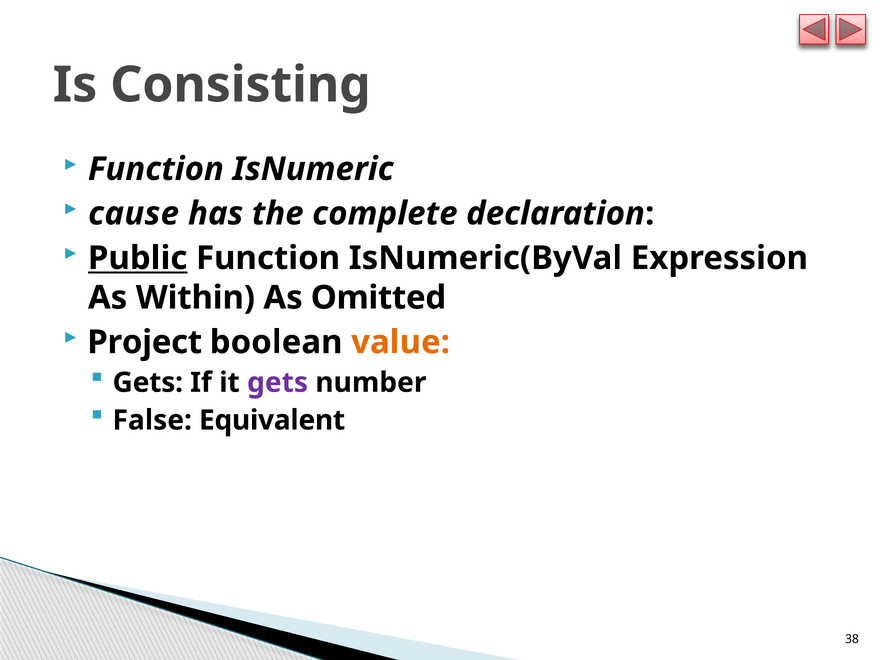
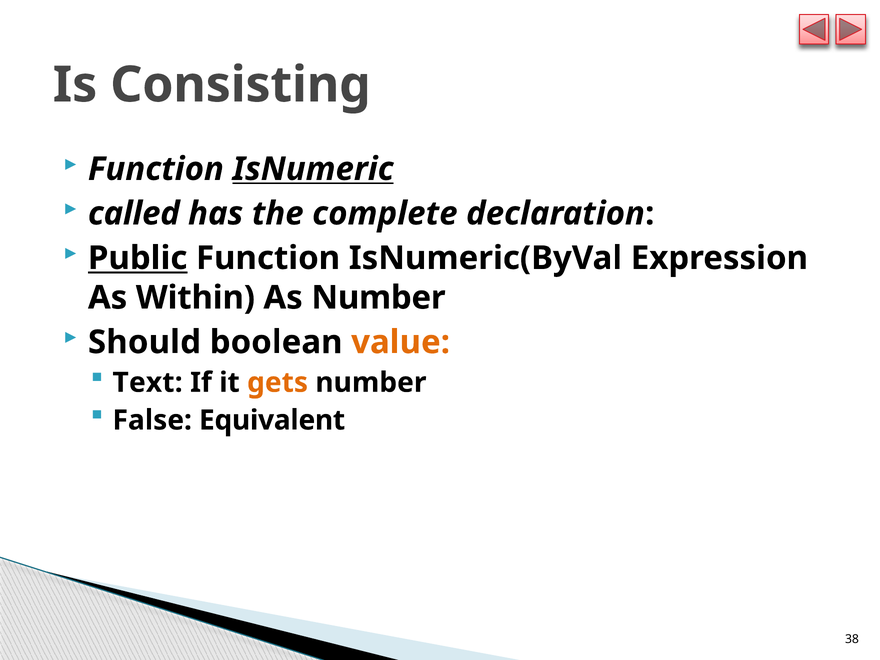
IsNumeric underline: none -> present
cause: cause -> called
As Omitted: Omitted -> Number
Project: Project -> Should
Gets at (148, 383): Gets -> Text
gets at (278, 383) colour: purple -> orange
